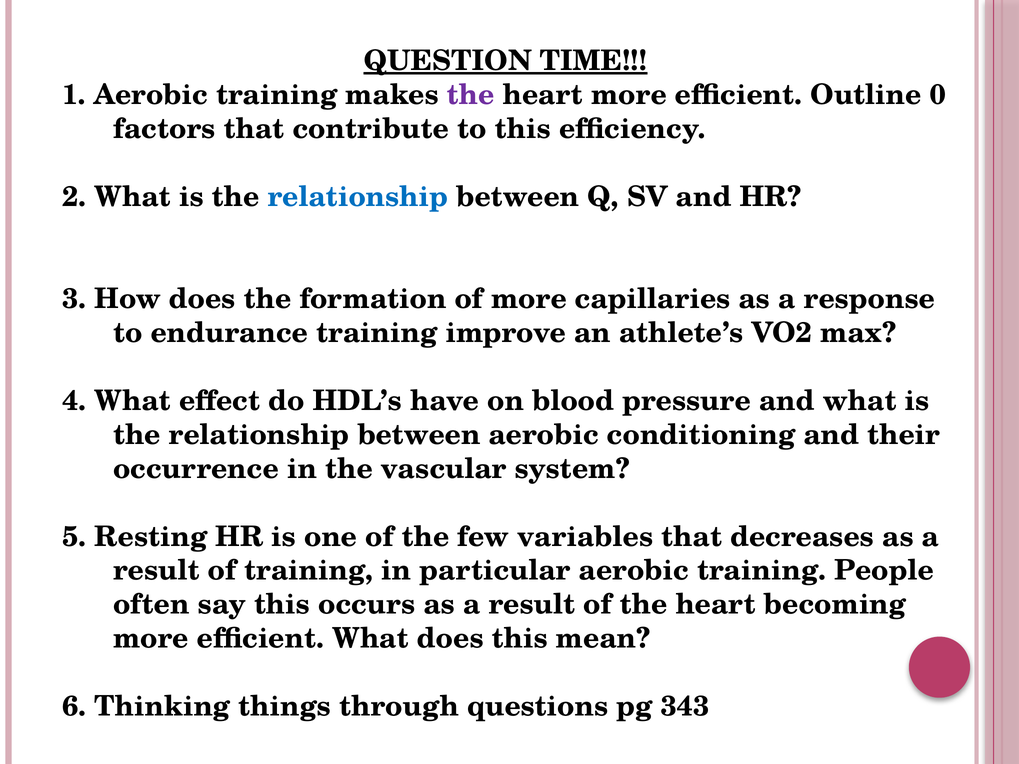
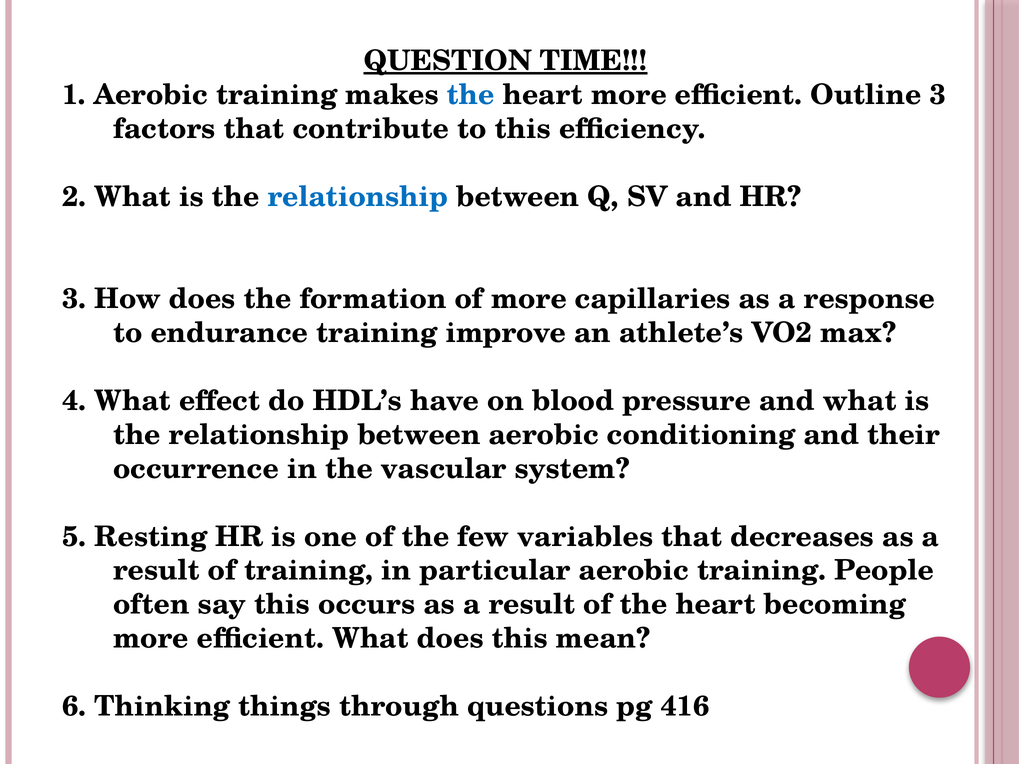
the at (471, 95) colour: purple -> blue
Outline 0: 0 -> 3
343: 343 -> 416
